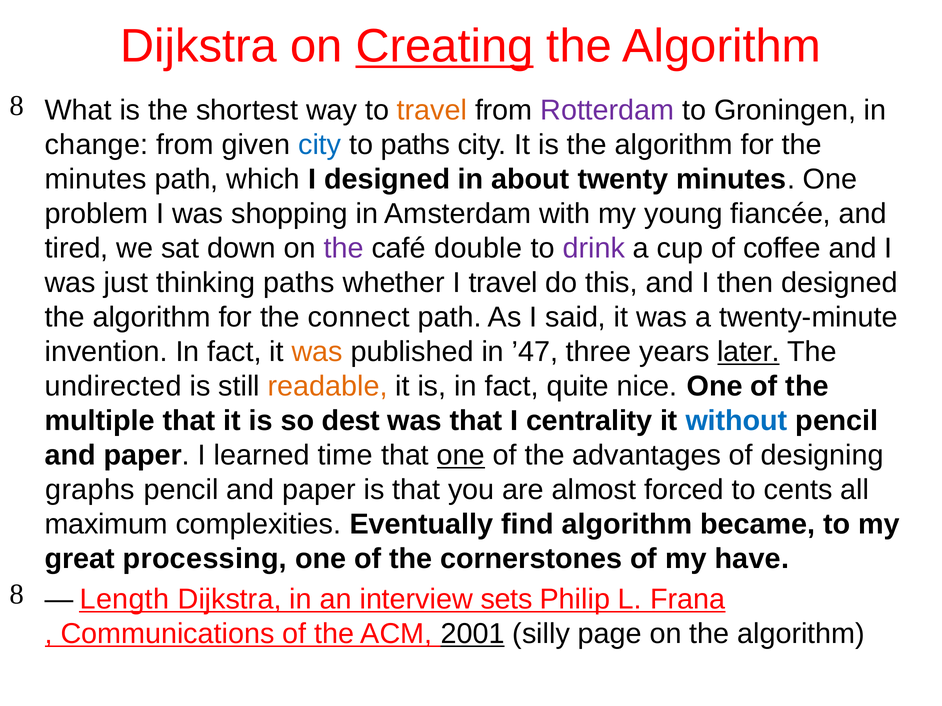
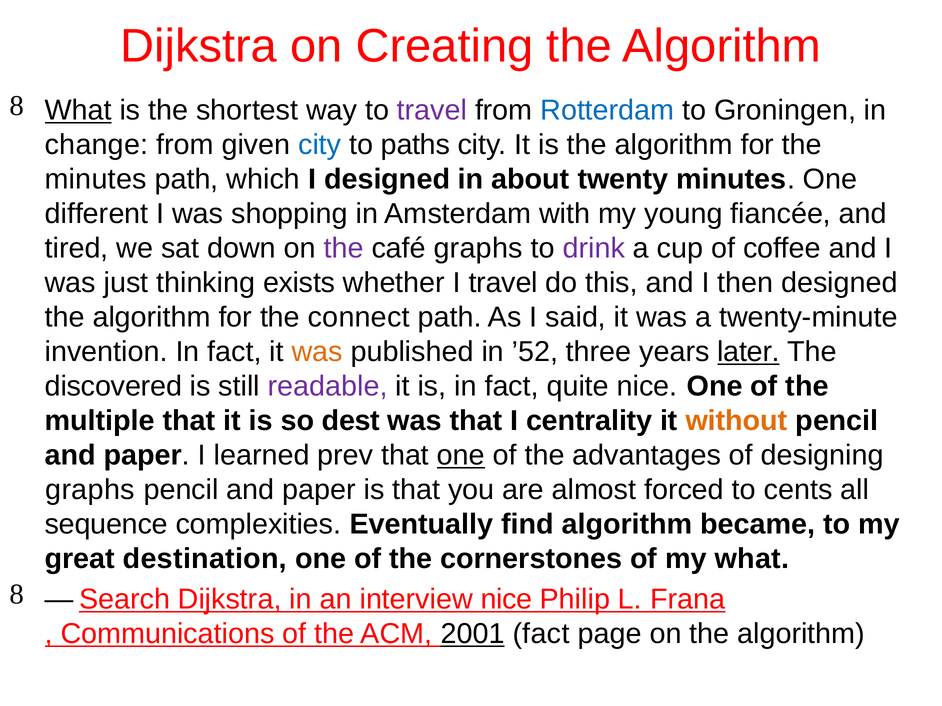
Creating underline: present -> none
What at (78, 110) underline: none -> present
travel at (432, 110) colour: orange -> purple
Rotterdam colour: purple -> blue
problem: problem -> different
café double: double -> graphs
thinking paths: paths -> exists
’47: ’47 -> ’52
undirected: undirected -> discovered
readable colour: orange -> purple
without colour: blue -> orange
time: time -> prev
maximum: maximum -> sequence
processing: processing -> destination
my have: have -> what
Length: Length -> Search
interview sets: sets -> nice
2001 silly: silly -> fact
